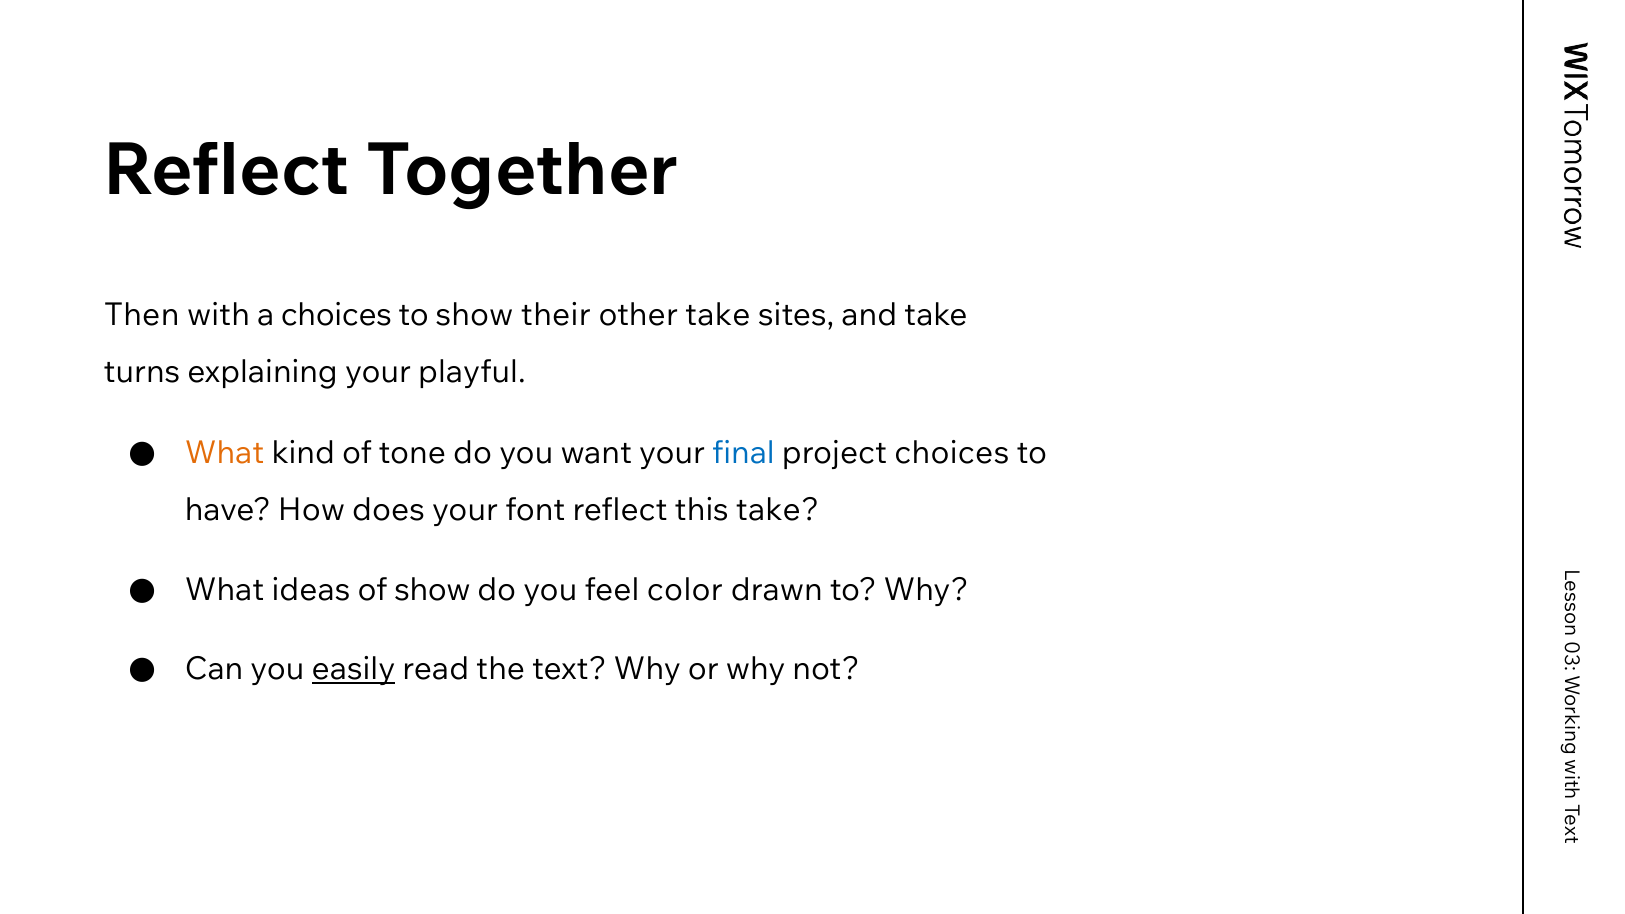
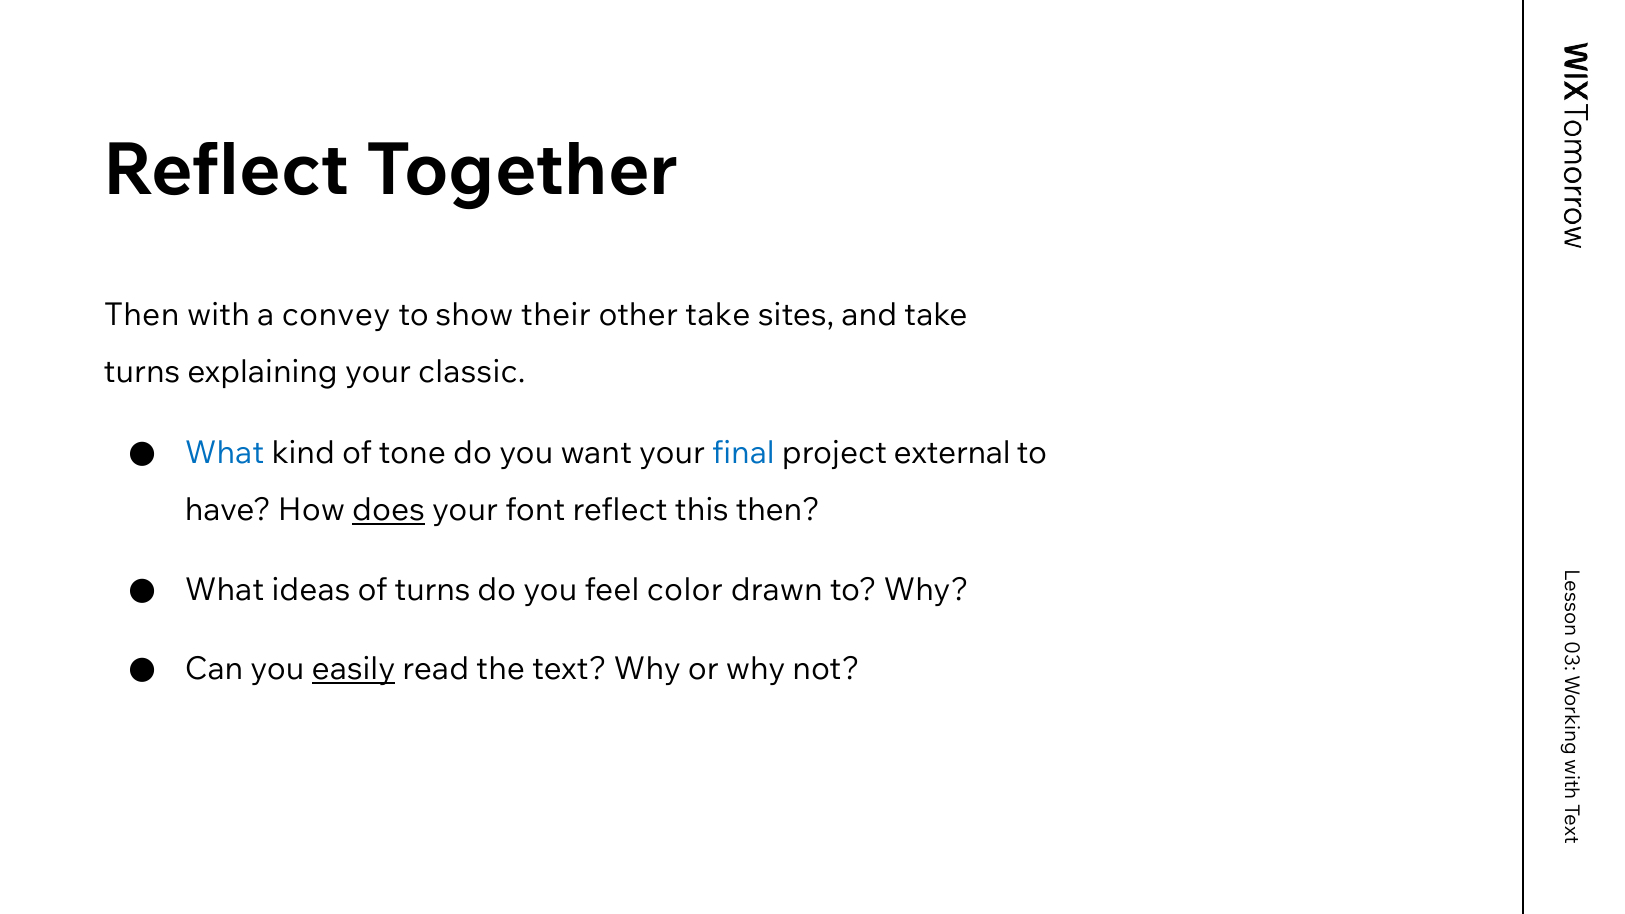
a choices: choices -> convey
playful: playful -> classic
What at (225, 453) colour: orange -> blue
project choices: choices -> external
does underline: none -> present
this take: take -> then
of show: show -> turns
